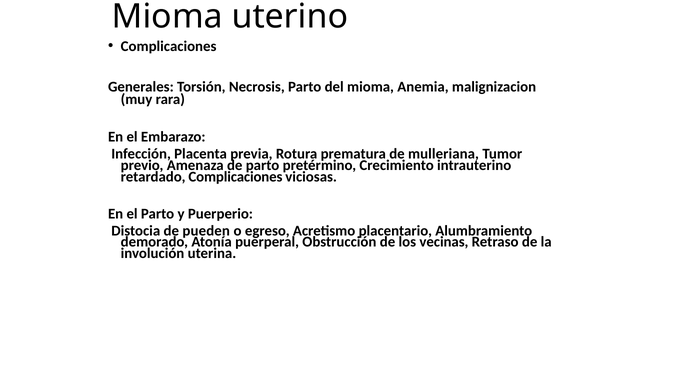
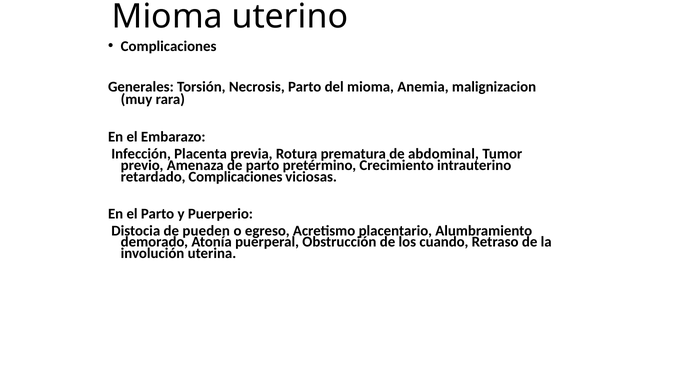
mulleriana: mulleriana -> abdominal
vecinas: vecinas -> cuando
